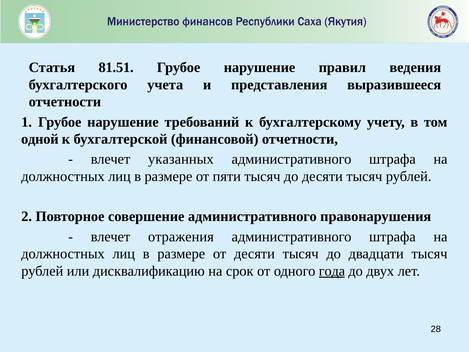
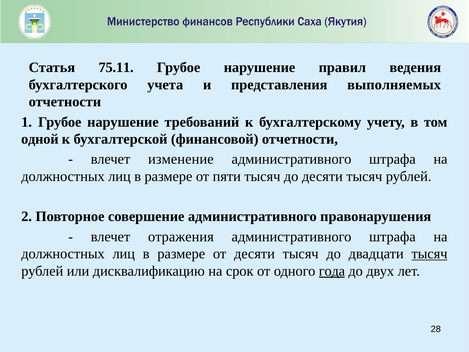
81.51: 81.51 -> 75.11
выразившееся: выразившееся -> выполняемых
указанных: указанных -> изменение
тысяч at (429, 254) underline: none -> present
